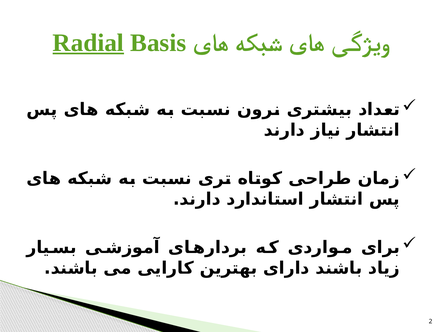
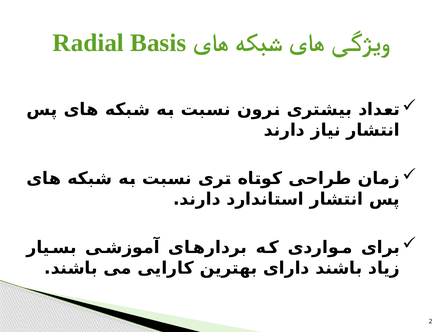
Radial underline: present -> none
